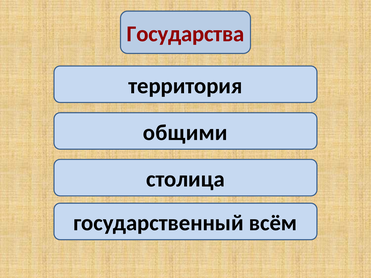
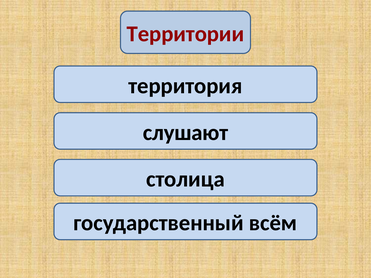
Государства: Государства -> Территории
общими: общими -> слушают
